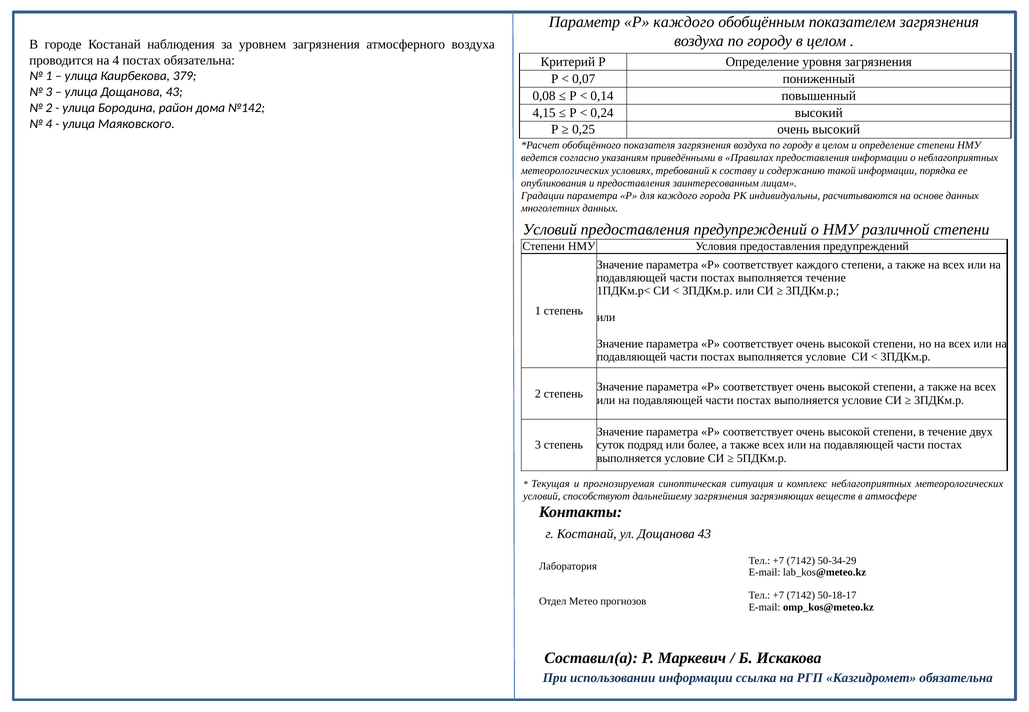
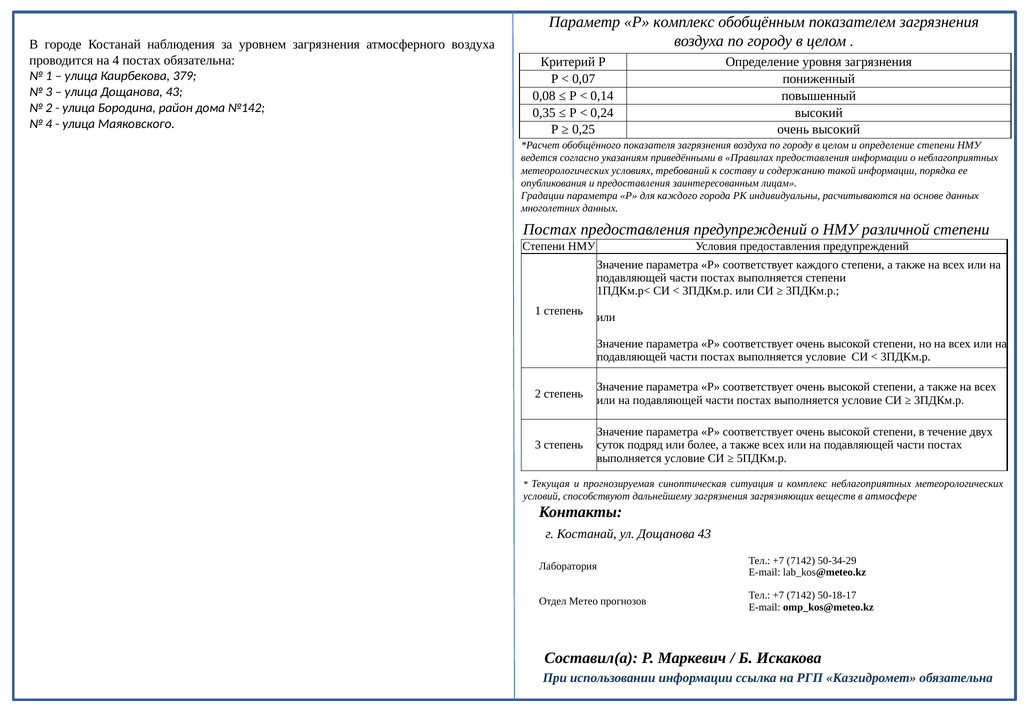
Р каждого: каждого -> комплекс
4,15: 4,15 -> 0,35
Условий at (550, 230): Условий -> Постах
выполняется течение: течение -> степени
